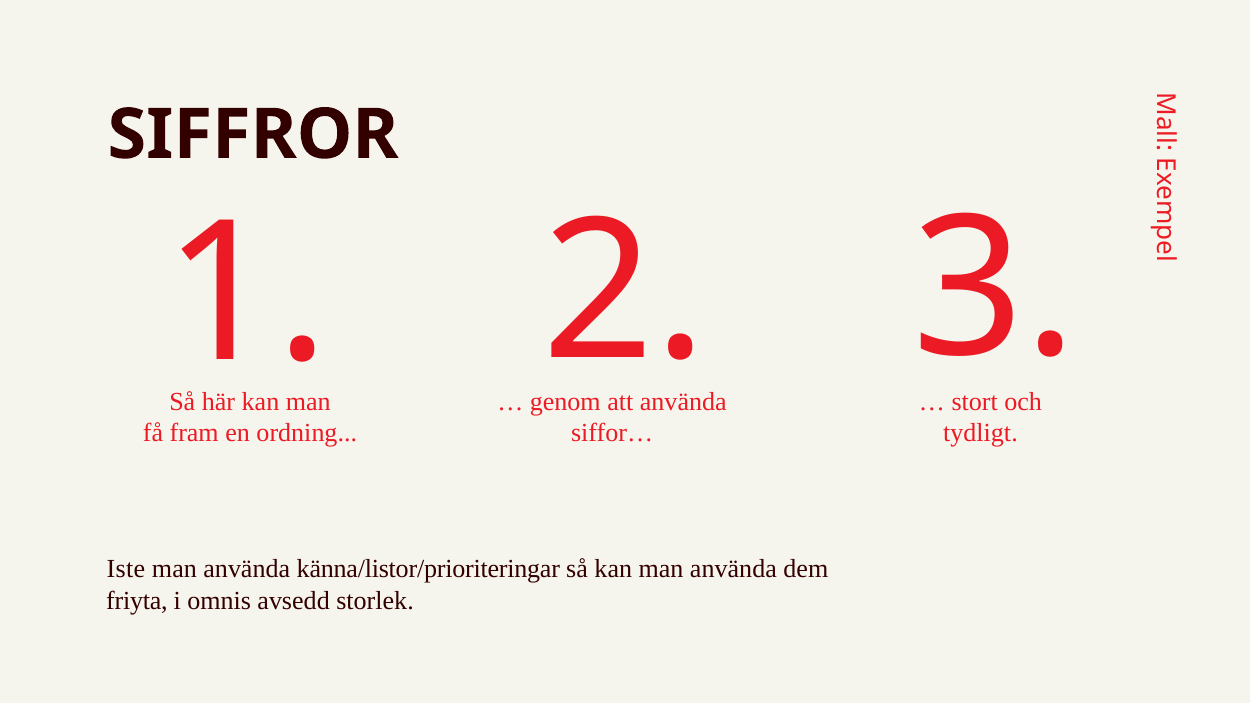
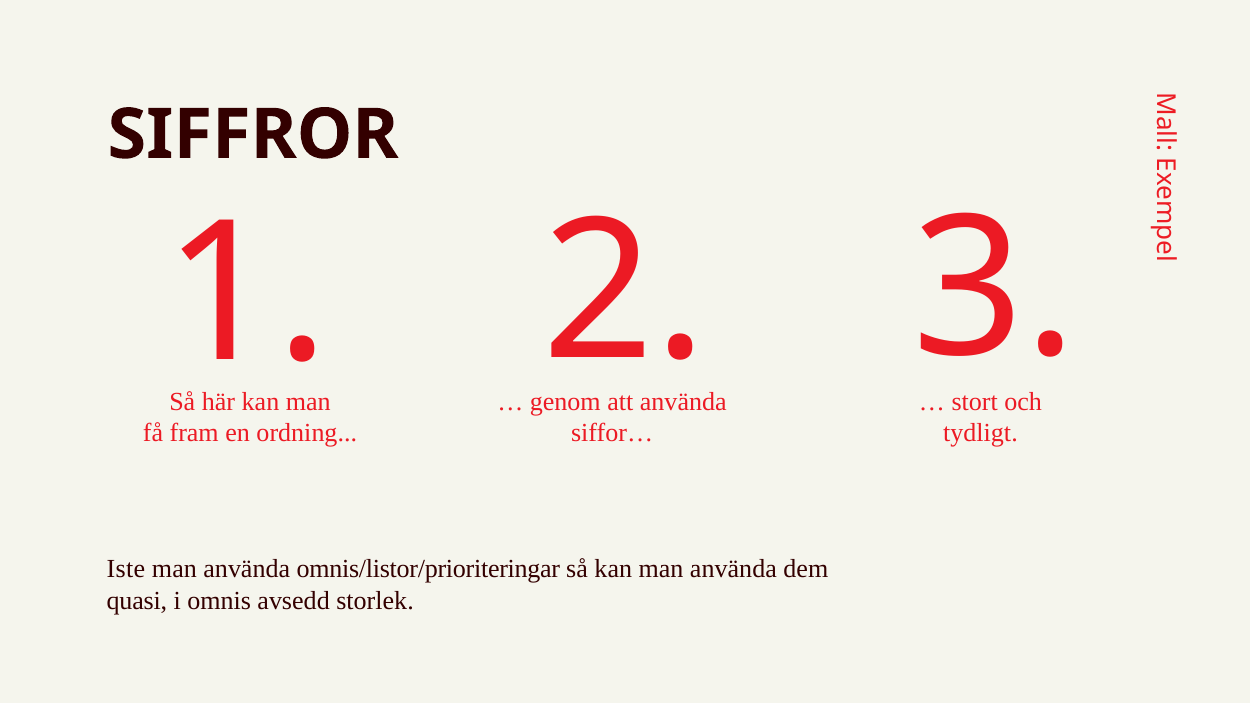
känna/listor/prioriteringar: känna/listor/prioriteringar -> omnis/listor/prioriteringar
friyta: friyta -> quasi
